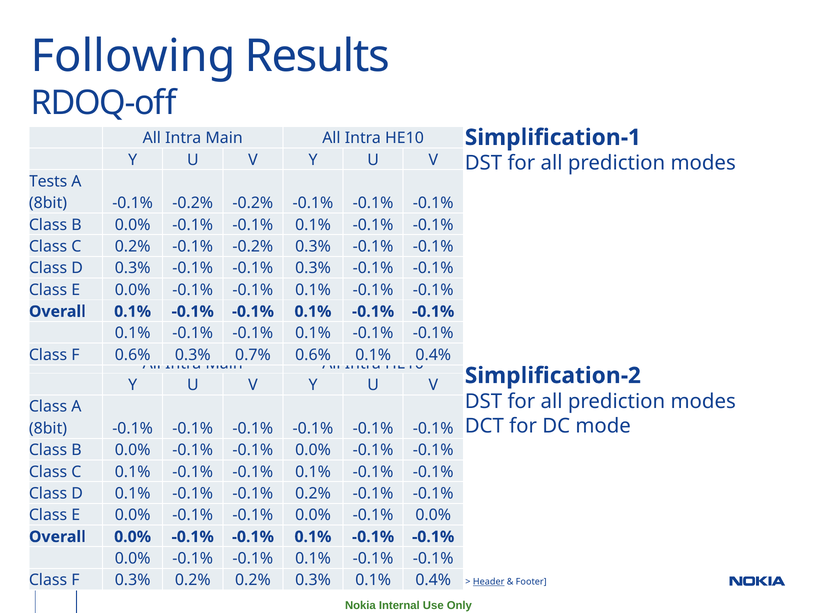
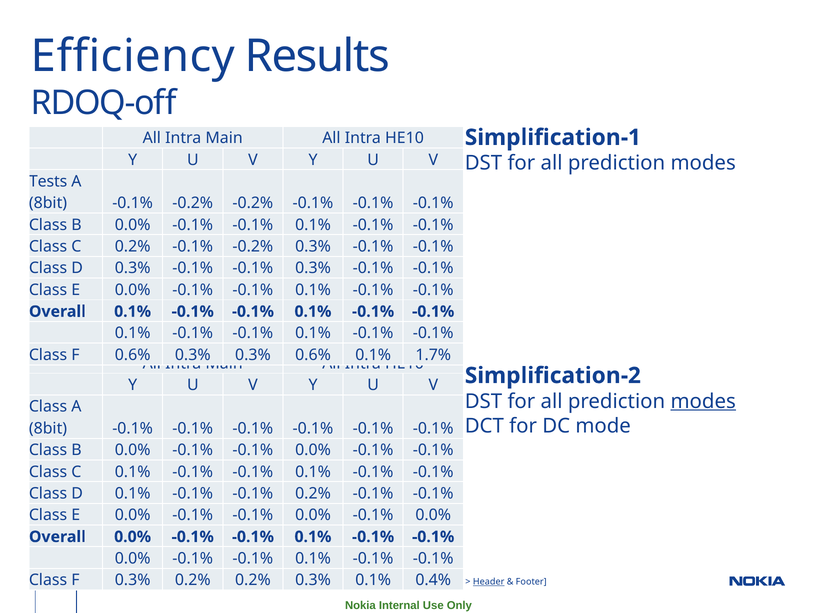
Following: Following -> Efficiency
0.3% 0.7%: 0.7% -> 0.3%
0.6% 0.1% 0.4%: 0.4% -> 1.7%
modes at (703, 401) underline: none -> present
